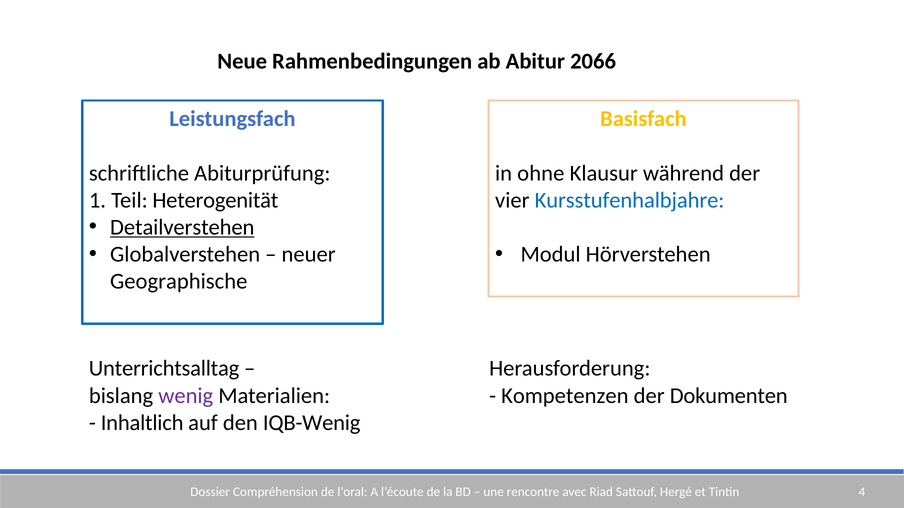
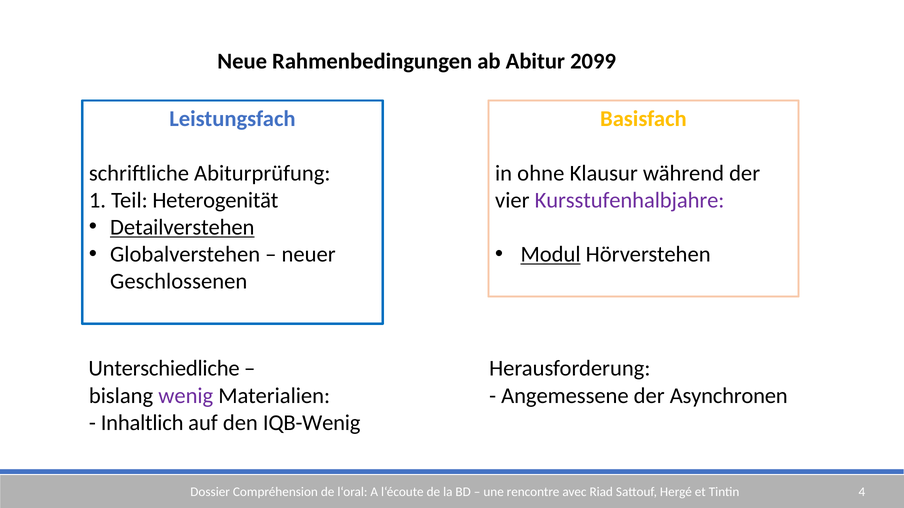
2066: 2066 -> 2099
Kursstufenhalbjahre colour: blue -> purple
Modul underline: none -> present
Geographische: Geographische -> Geschlossenen
Unterrichtsalltag: Unterrichtsalltag -> Unterschiedliche
Kompetenzen: Kompetenzen -> Angemessene
Dokumenten: Dokumenten -> Asynchronen
